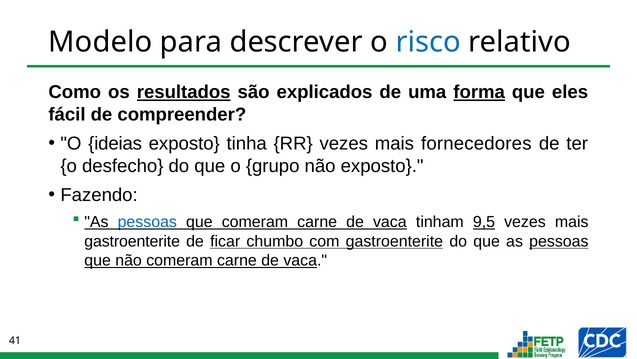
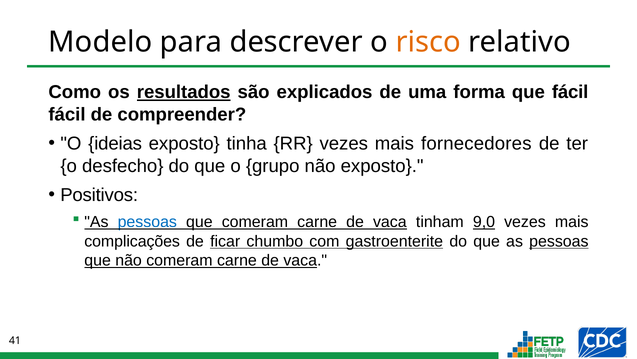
risco colour: blue -> orange
forma underline: present -> none
que eles: eles -> fácil
Fazendo: Fazendo -> Positivos
9,5: 9,5 -> 9,0
gastroenterite at (132, 241): gastroenterite -> complicações
